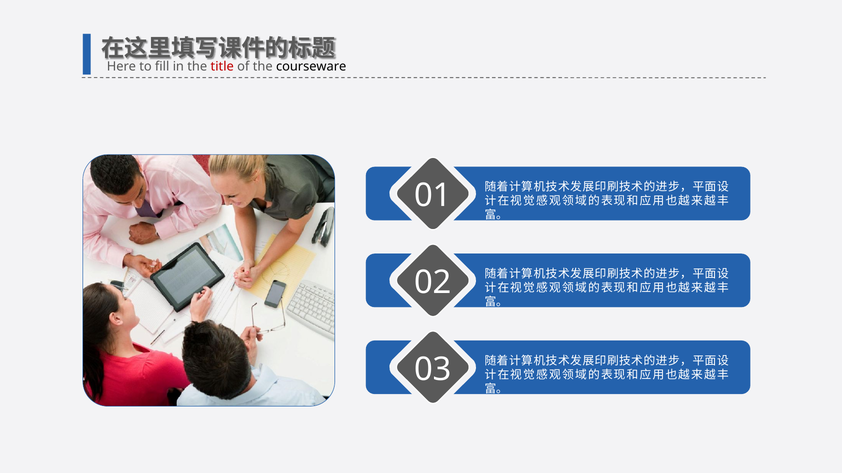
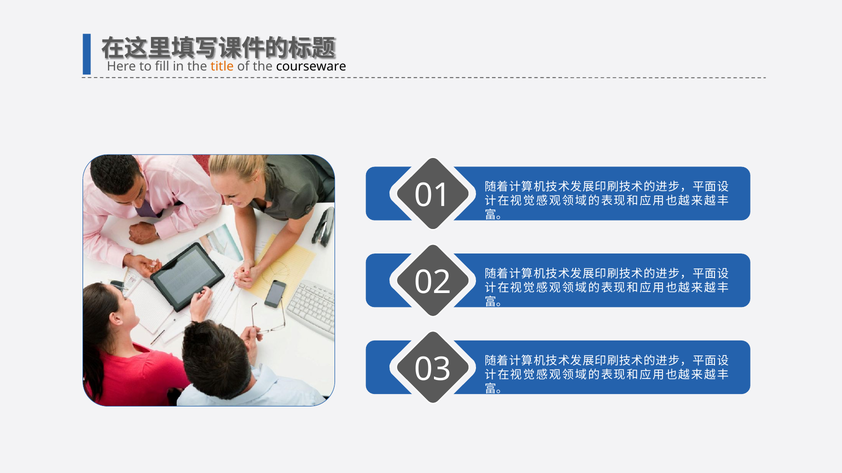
title colour: red -> orange
